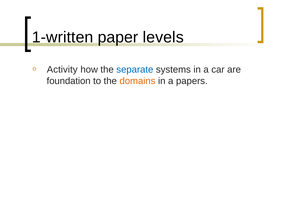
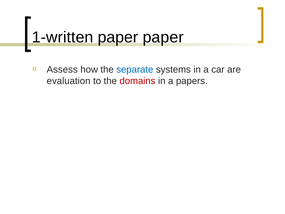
paper levels: levels -> paper
Activity: Activity -> Assess
foundation: foundation -> evaluation
domains colour: orange -> red
